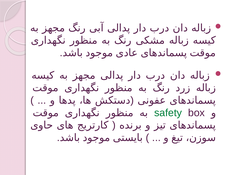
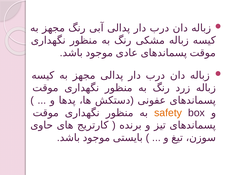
safety colour: green -> orange
